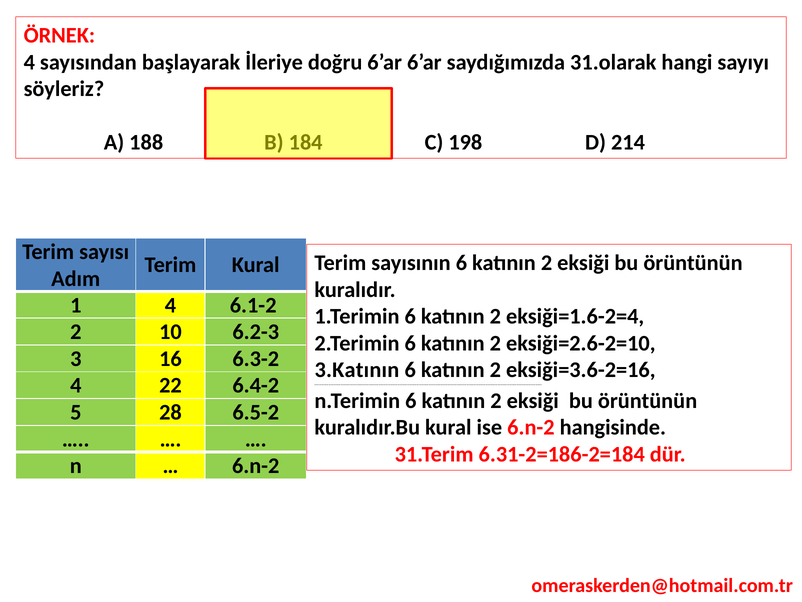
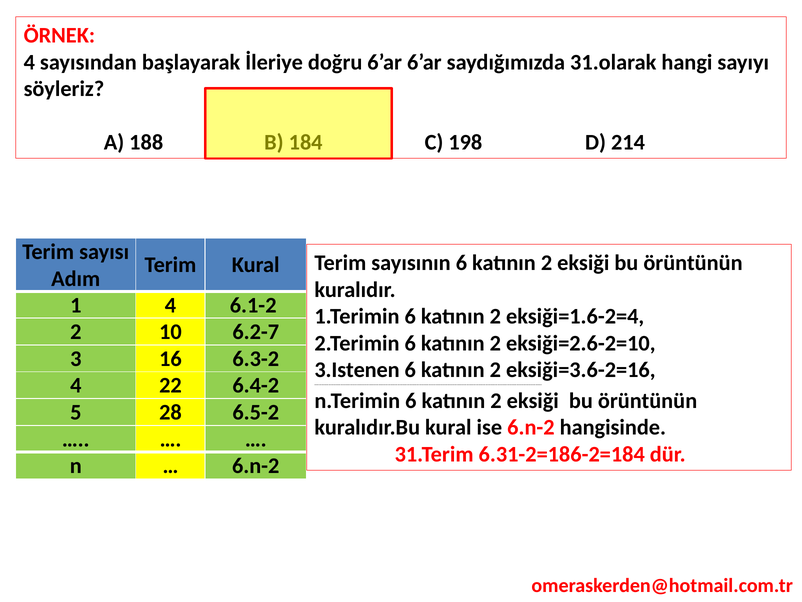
6.2-3: 6.2-3 -> 6.2-7
3.Katının: 3.Katının -> 3.Istenen
